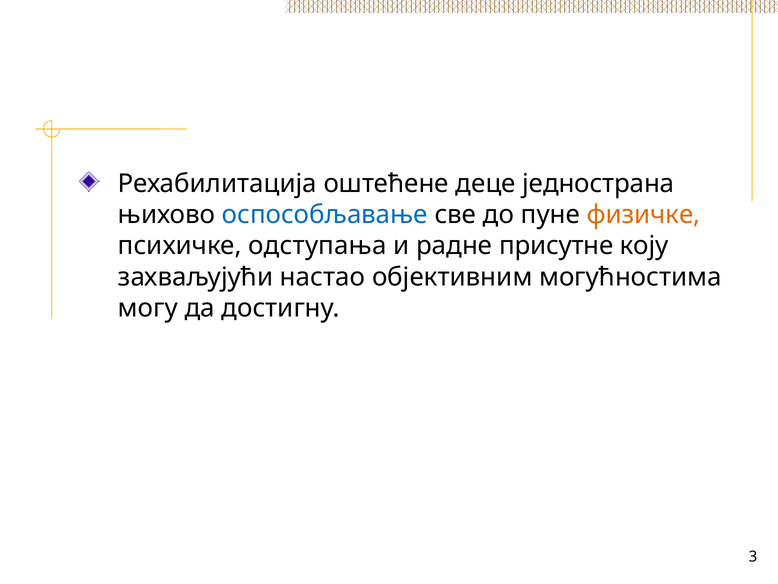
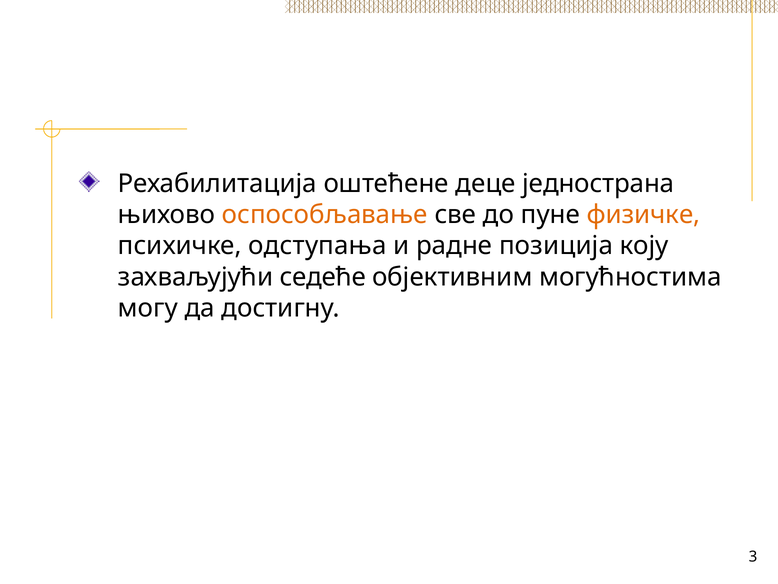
оспособљавање colour: blue -> orange
присутне: присутне -> позиција
настао: настао -> седеће
